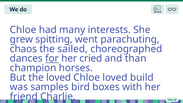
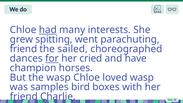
had underline: none -> present
chaos at (23, 49): chaos -> friend
than: than -> have
the loved: loved -> wasp
loved build: build -> wasp
